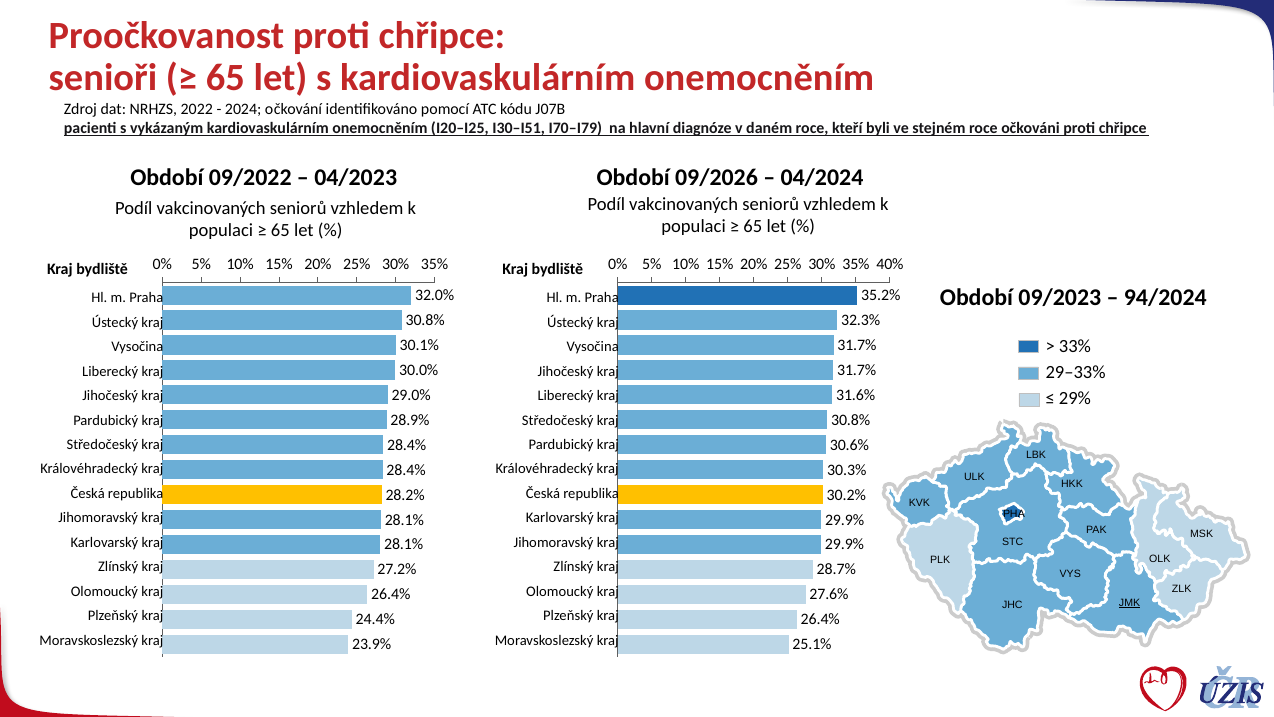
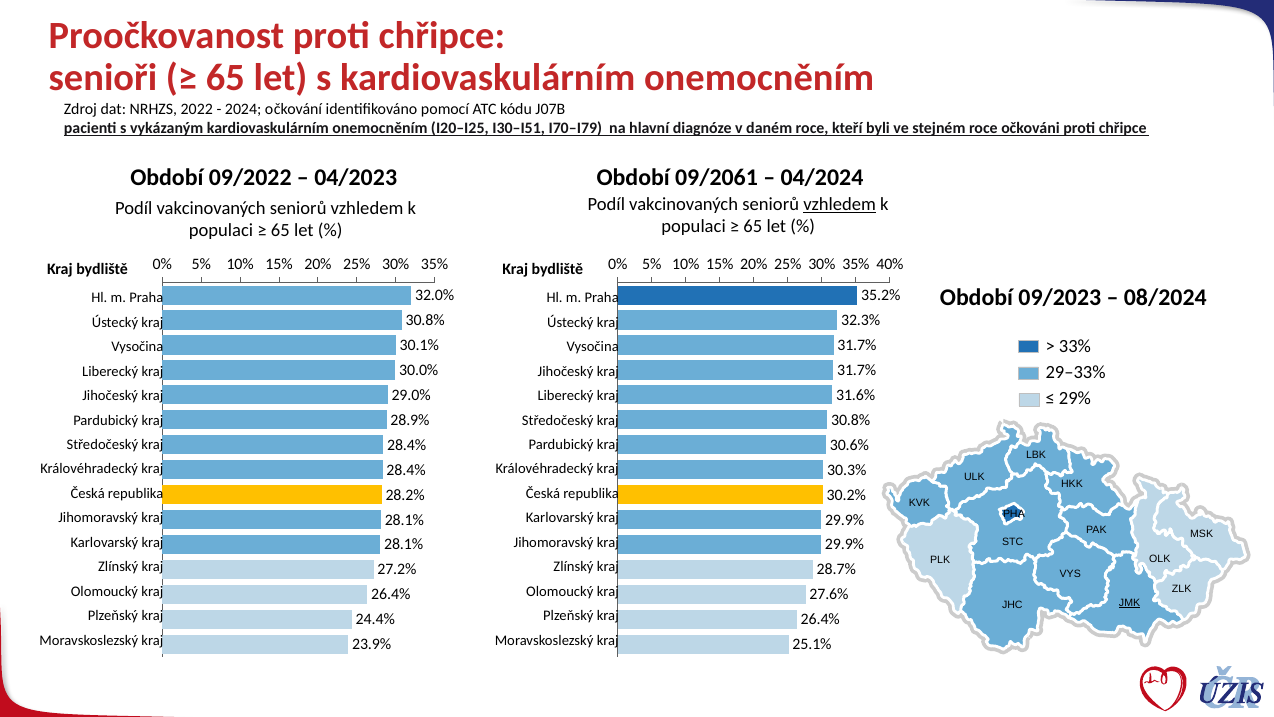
09/2026: 09/2026 -> 09/2061
vzhledem at (840, 204) underline: none -> present
94/2024: 94/2024 -> 08/2024
